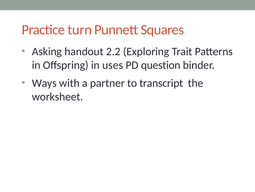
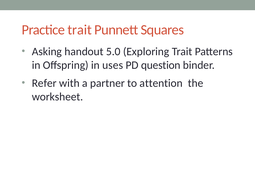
Practice turn: turn -> trait
2.2: 2.2 -> 5.0
Ways: Ways -> Refer
transcript: transcript -> attention
